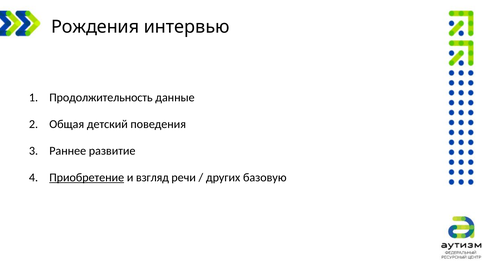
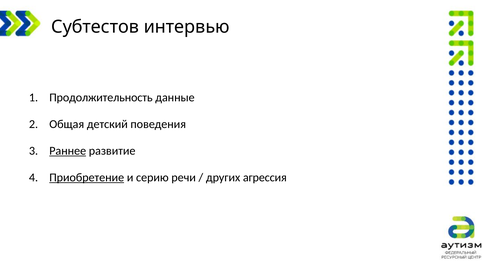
Рождения: Рождения -> Субтестов
Раннее underline: none -> present
взгляд: взгляд -> серию
базовую: базовую -> агрессия
